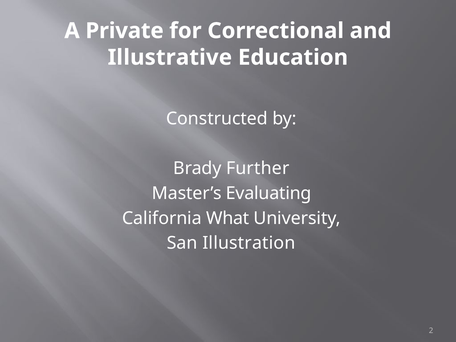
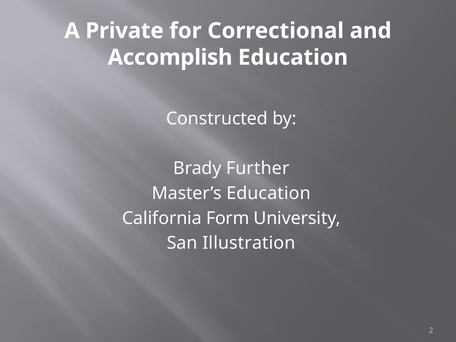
Illustrative: Illustrative -> Accomplish
Master’s Evaluating: Evaluating -> Education
What: What -> Form
